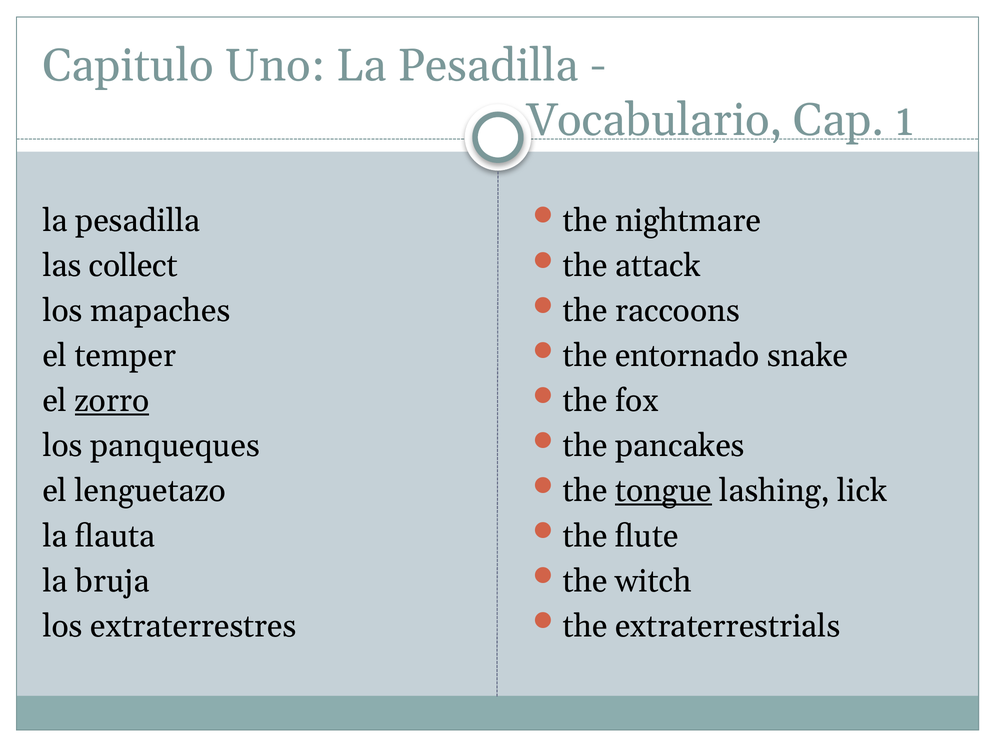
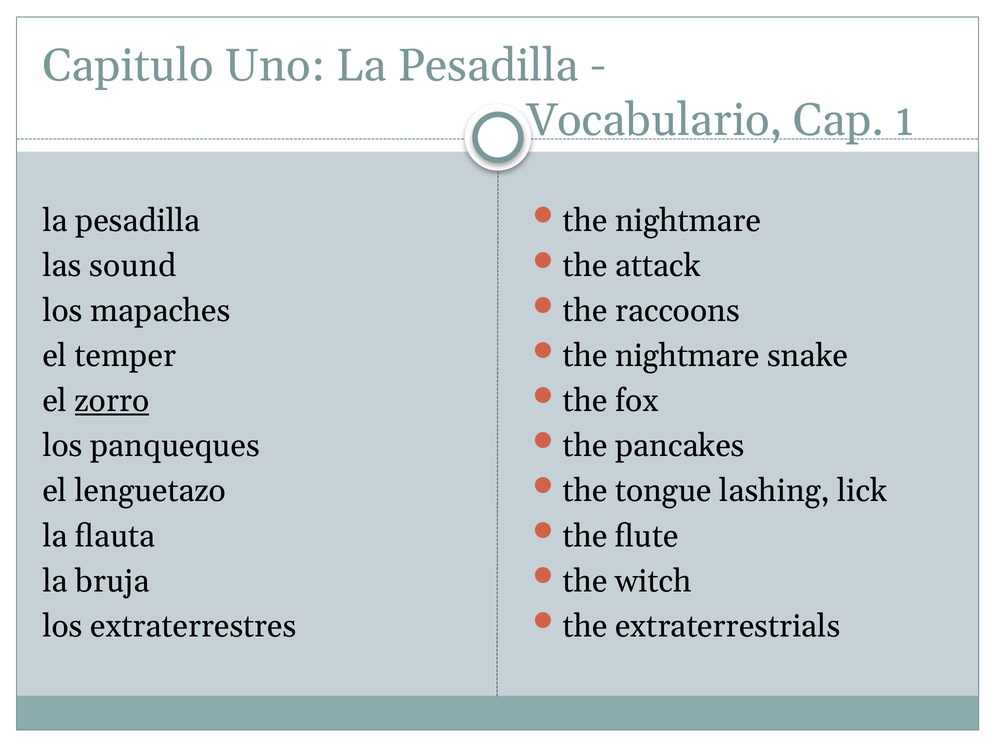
collect: collect -> sound
entornado at (687, 356): entornado -> nightmare
tongue underline: present -> none
